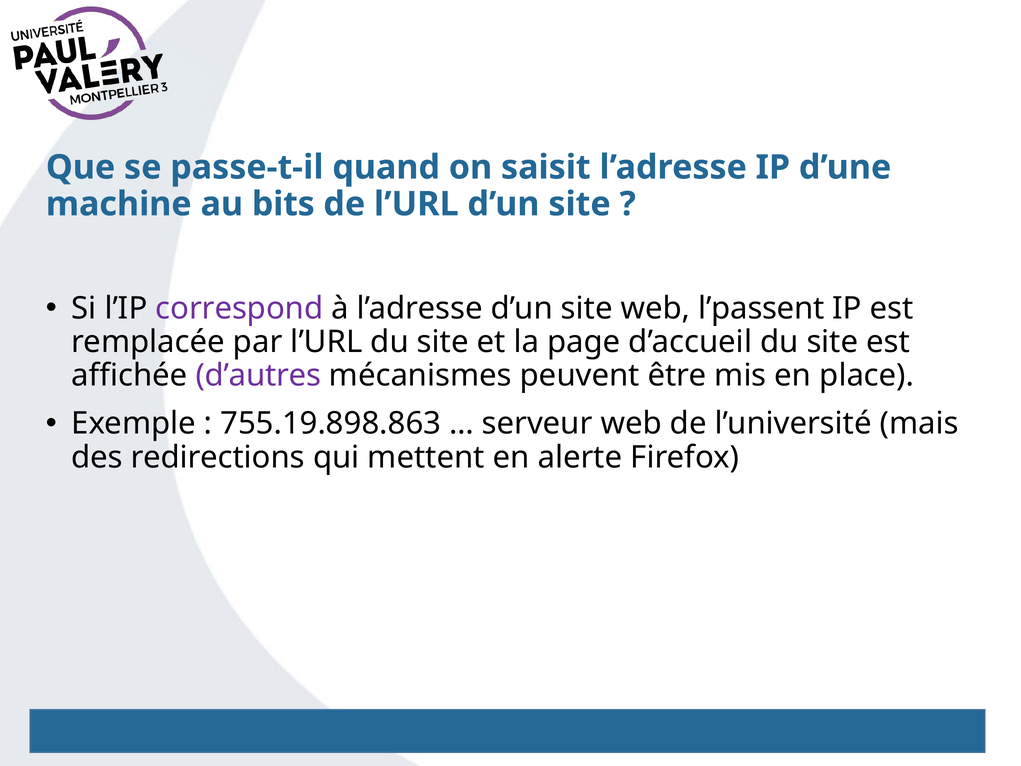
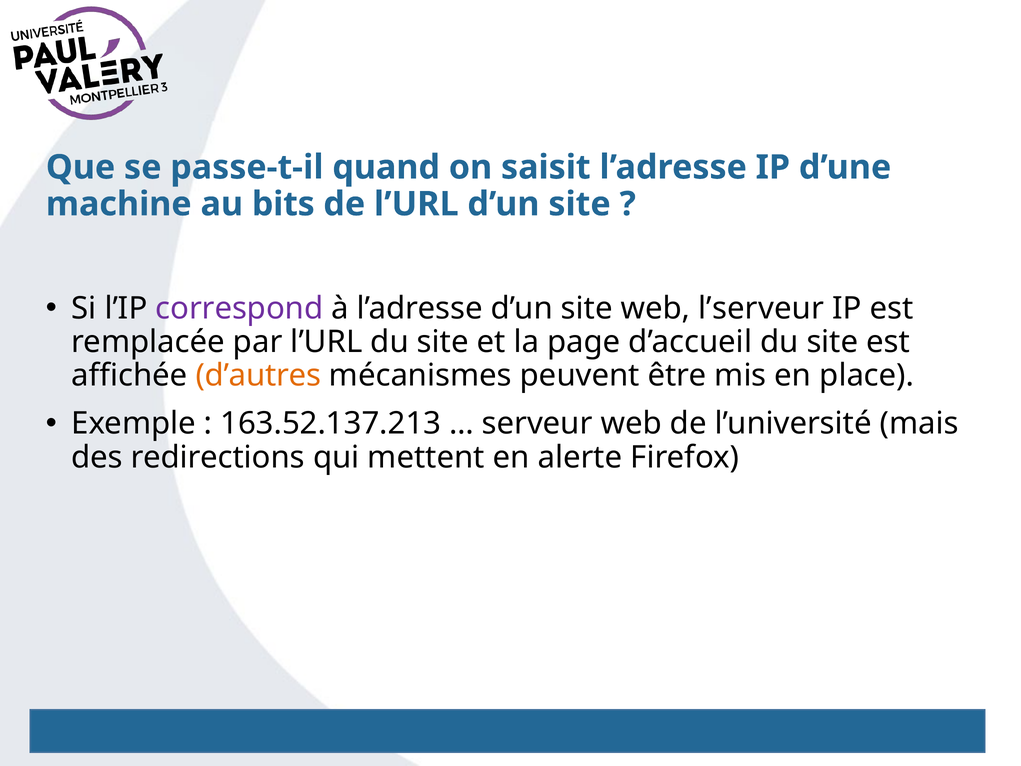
l’passent: l’passent -> l’serveur
d’autres colour: purple -> orange
755.19.898.863: 755.19.898.863 -> 163.52.137.213
